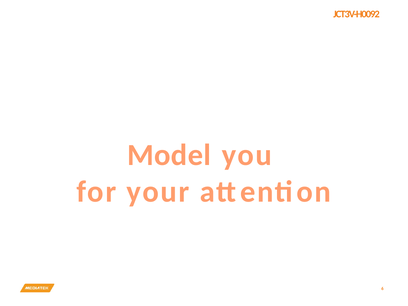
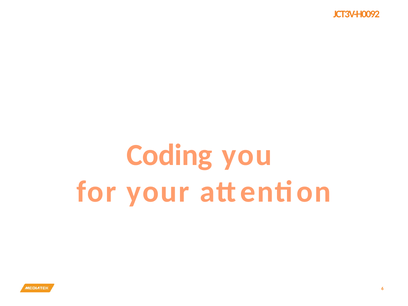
Model: Model -> Coding
